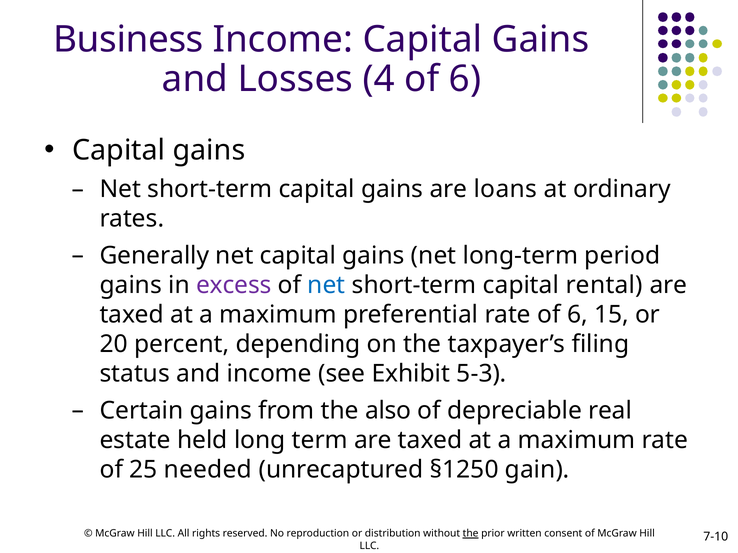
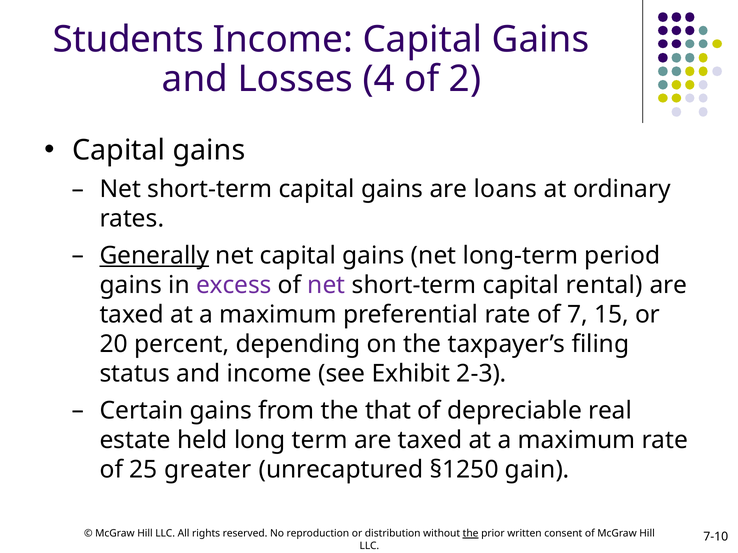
Business: Business -> Students
4 of 6: 6 -> 2
Generally underline: none -> present
net at (326, 285) colour: blue -> purple
rate of 6: 6 -> 7
5-3: 5-3 -> 2-3
also: also -> that
needed: needed -> greater
